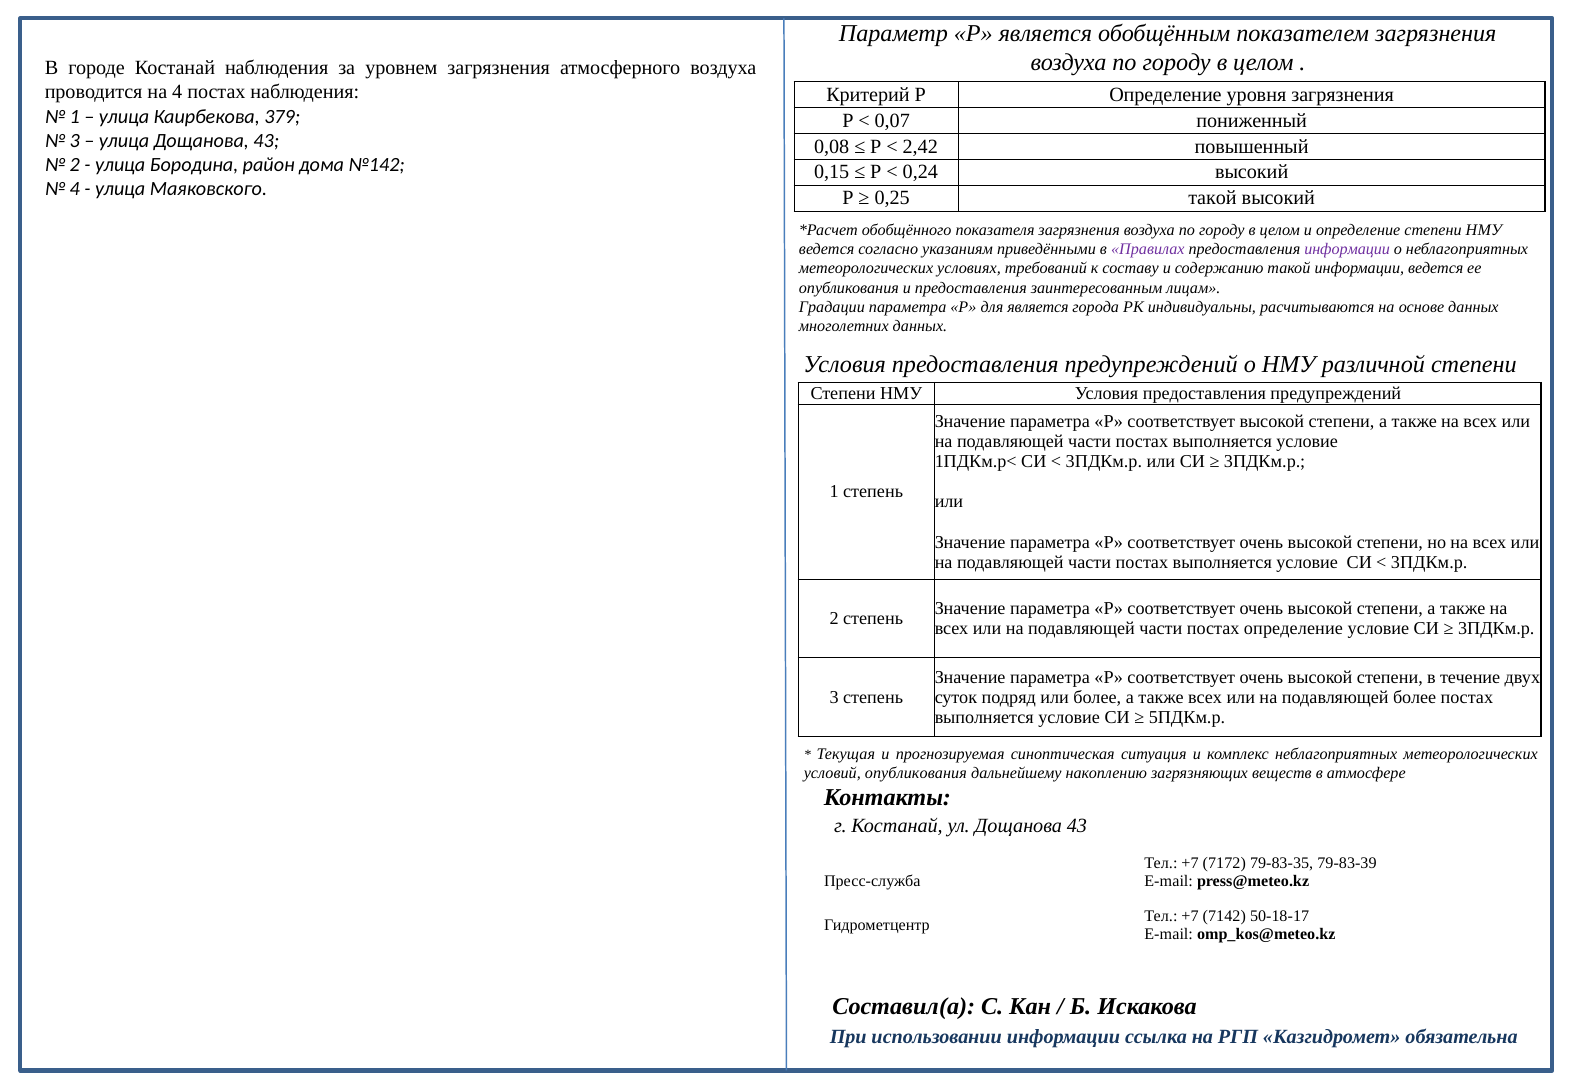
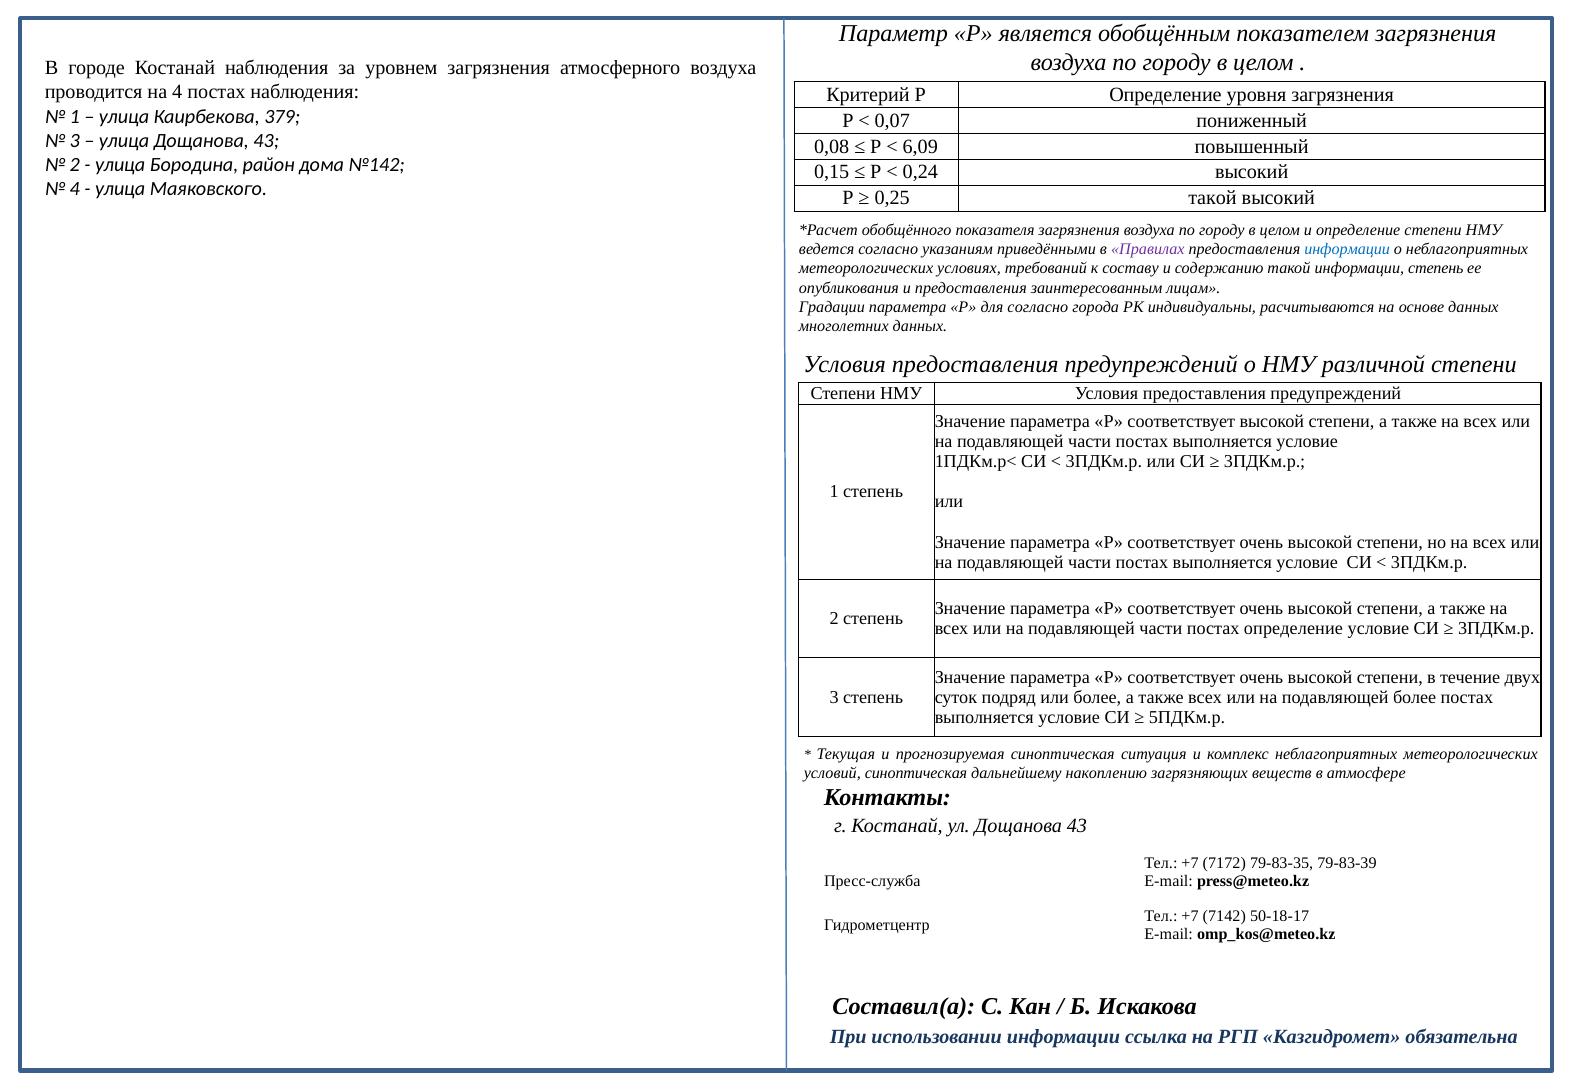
2,42: 2,42 -> 6,09
информации at (1347, 249) colour: purple -> blue
информации ведется: ведется -> степень
для является: является -> согласно
условий опубликования: опубликования -> синоптическая
